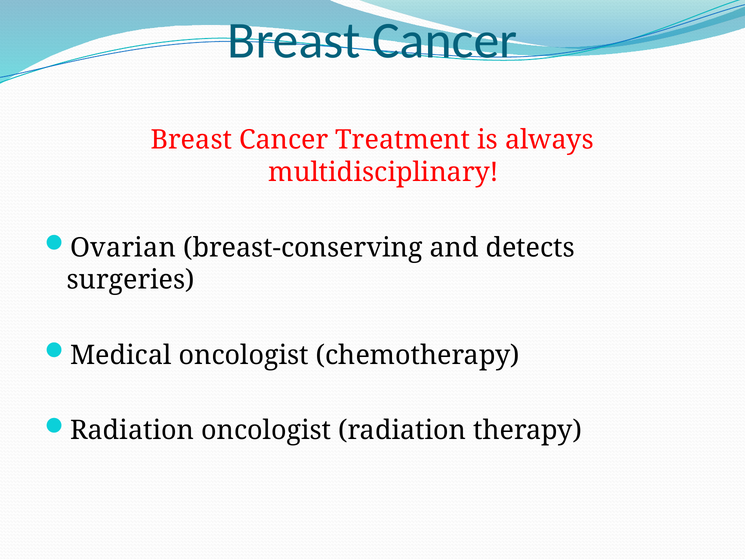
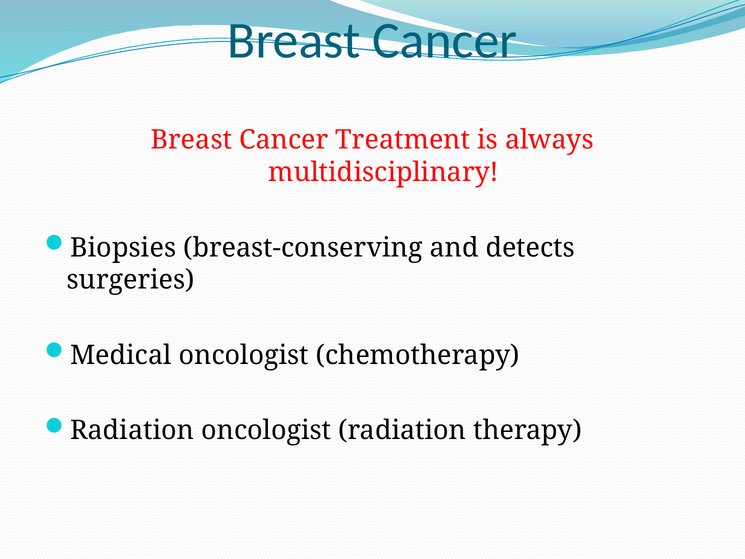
Ovarian: Ovarian -> Biopsies
